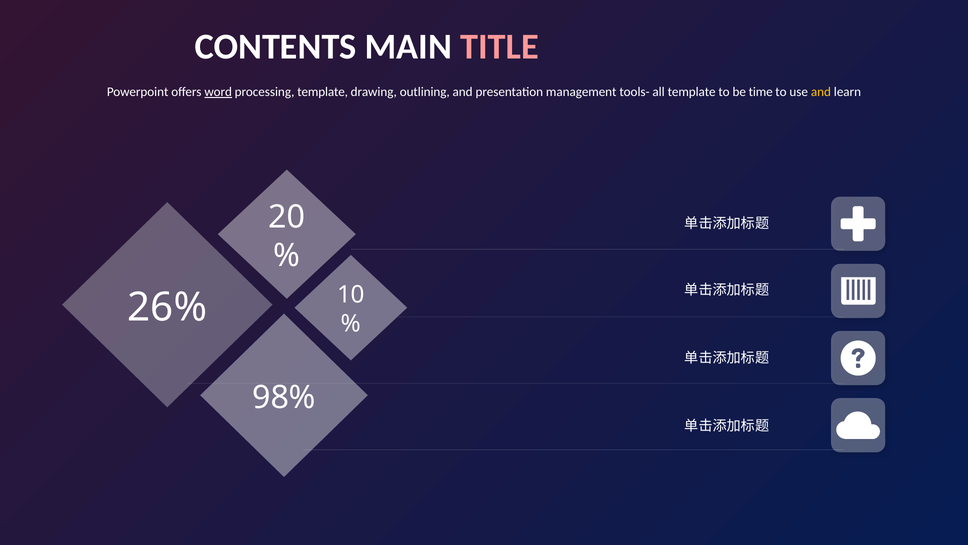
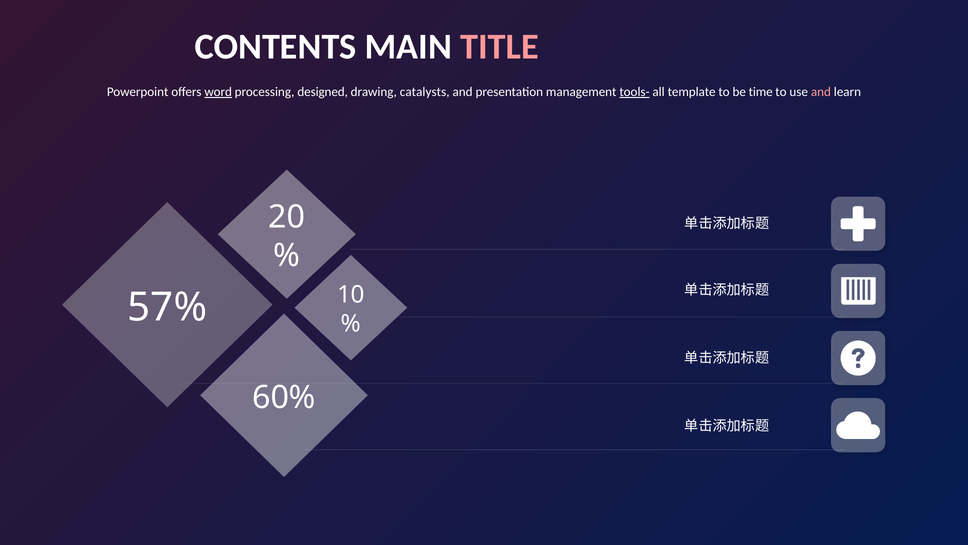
processing template: template -> designed
outlining: outlining -> catalysts
tools- underline: none -> present
and at (821, 92) colour: yellow -> pink
26%: 26% -> 57%
98%: 98% -> 60%
